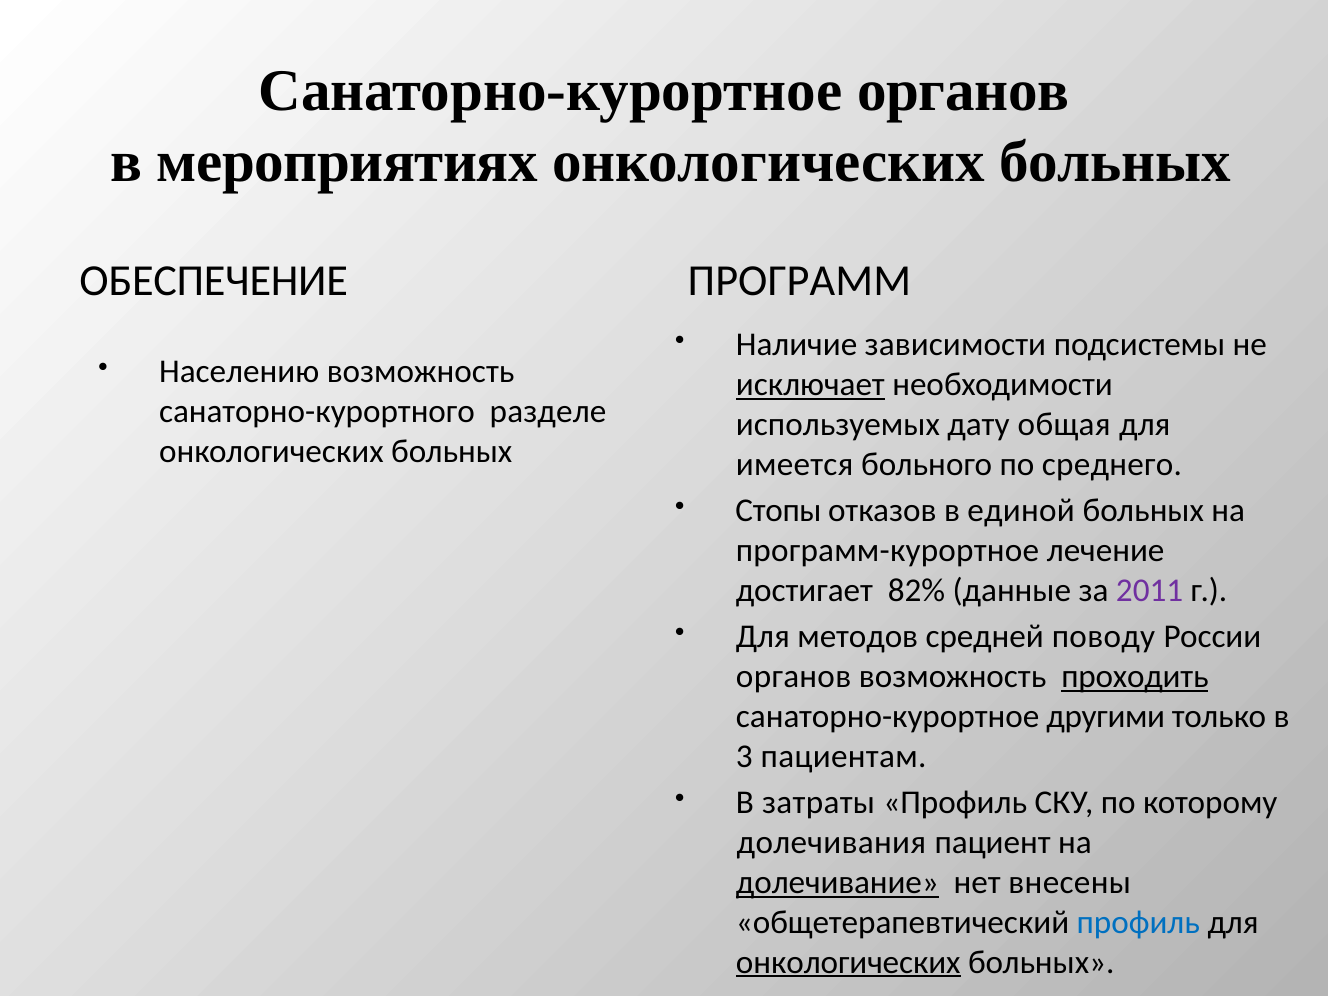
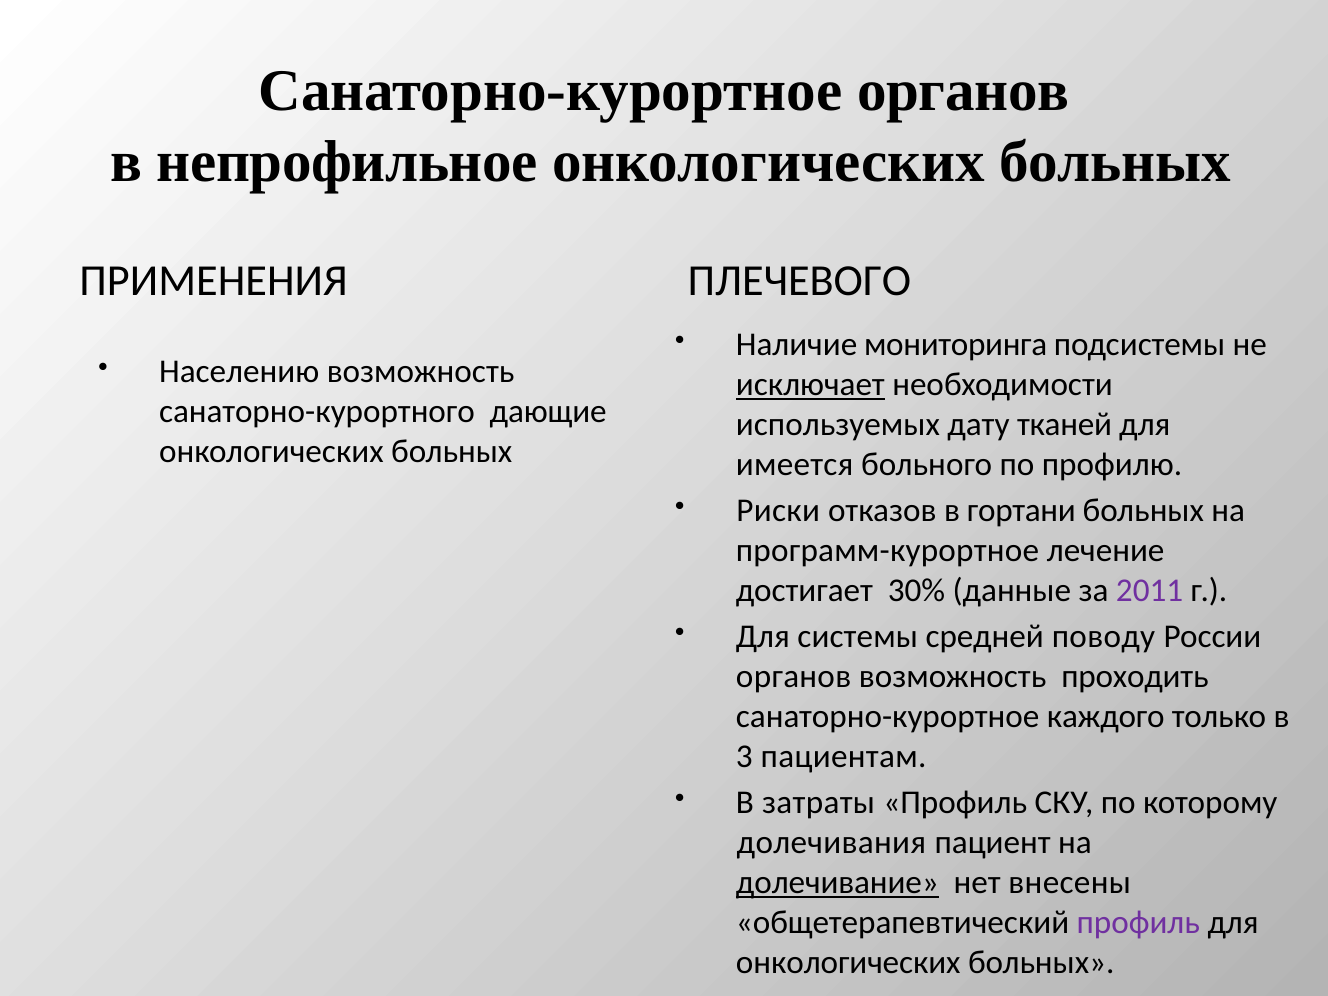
мероприятиях: мероприятиях -> непрофильное
ОБЕСПЕЧЕНИЕ: ОБЕСПЕЧЕНИЕ -> ПРИМЕНЕНИЯ
ПРОГРАММ: ПРОГРАММ -> ПЛЕЧЕВОГО
зависимости: зависимости -> мониторинга
разделе: разделе -> дающие
общая: общая -> тканей
среднего: среднего -> профилю
Стопы: Стопы -> Риски
единой: единой -> гортани
82%: 82% -> 30%
методов: методов -> системы
проходить underline: present -> none
другими: другими -> каждого
профиль at (1138, 922) colour: blue -> purple
онкологических at (848, 962) underline: present -> none
